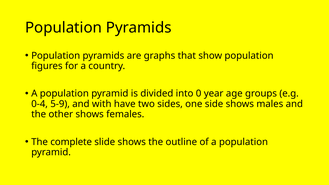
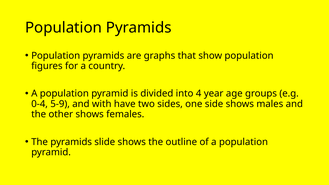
0: 0 -> 4
The complete: complete -> pyramids
